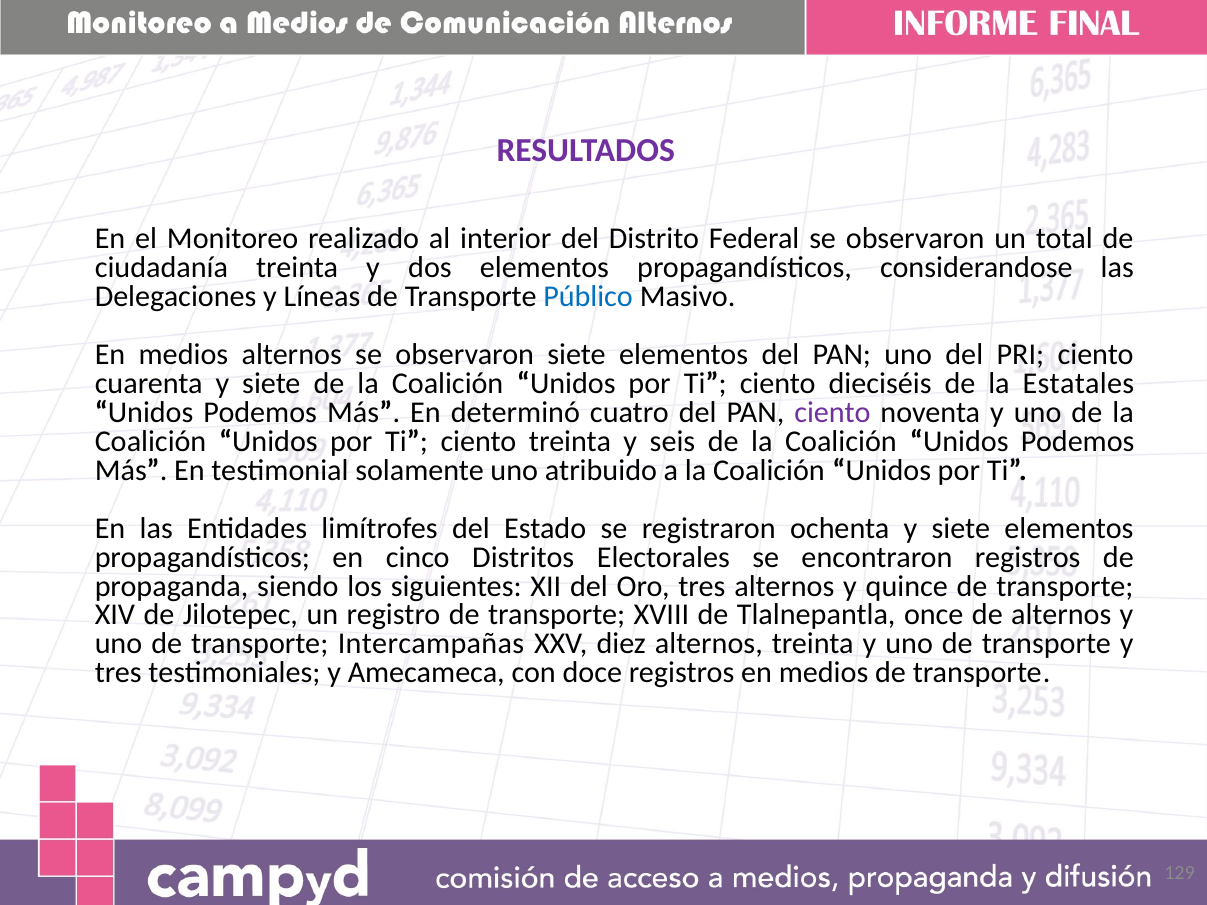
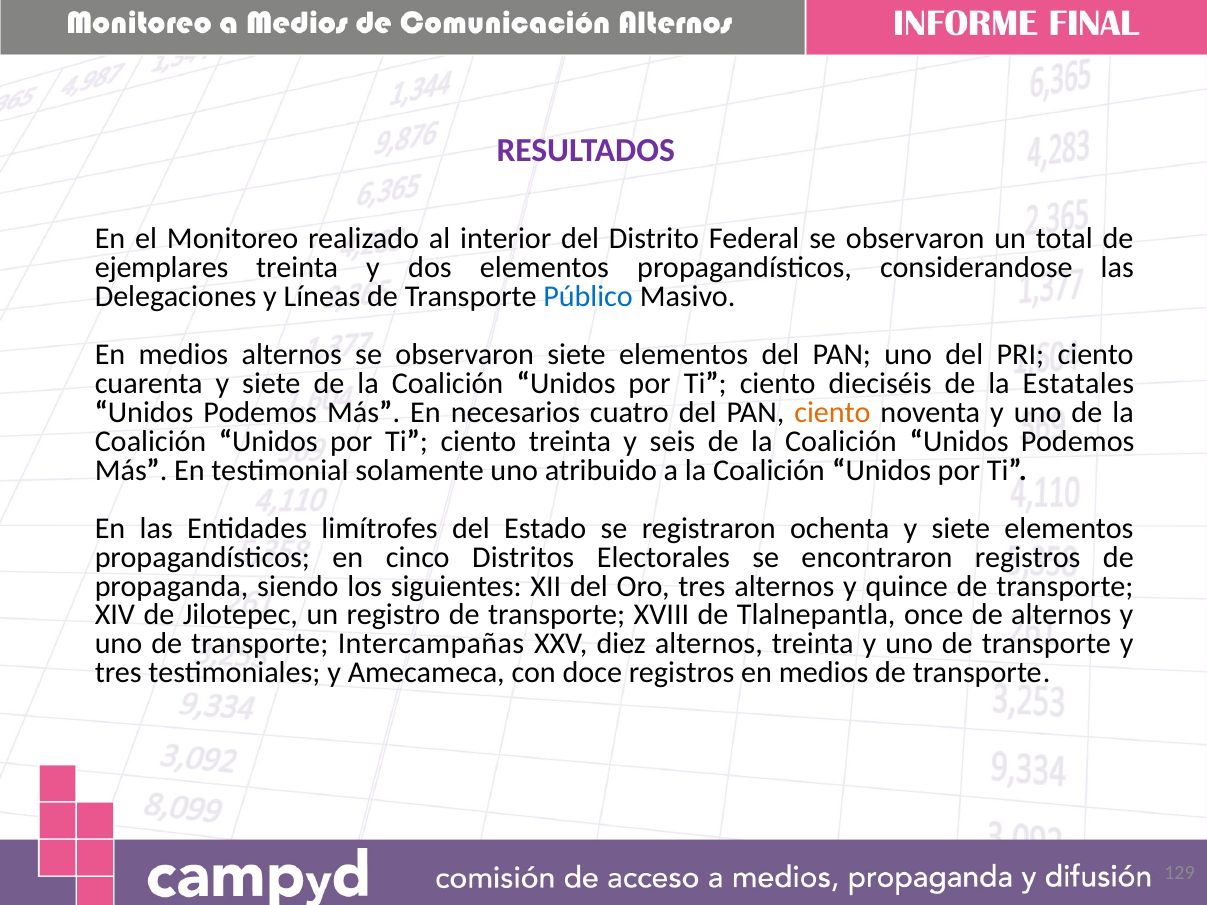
ciudadanía: ciudadanía -> ejemplares
determinó: determinó -> necesarios
ciento at (832, 412) colour: purple -> orange
